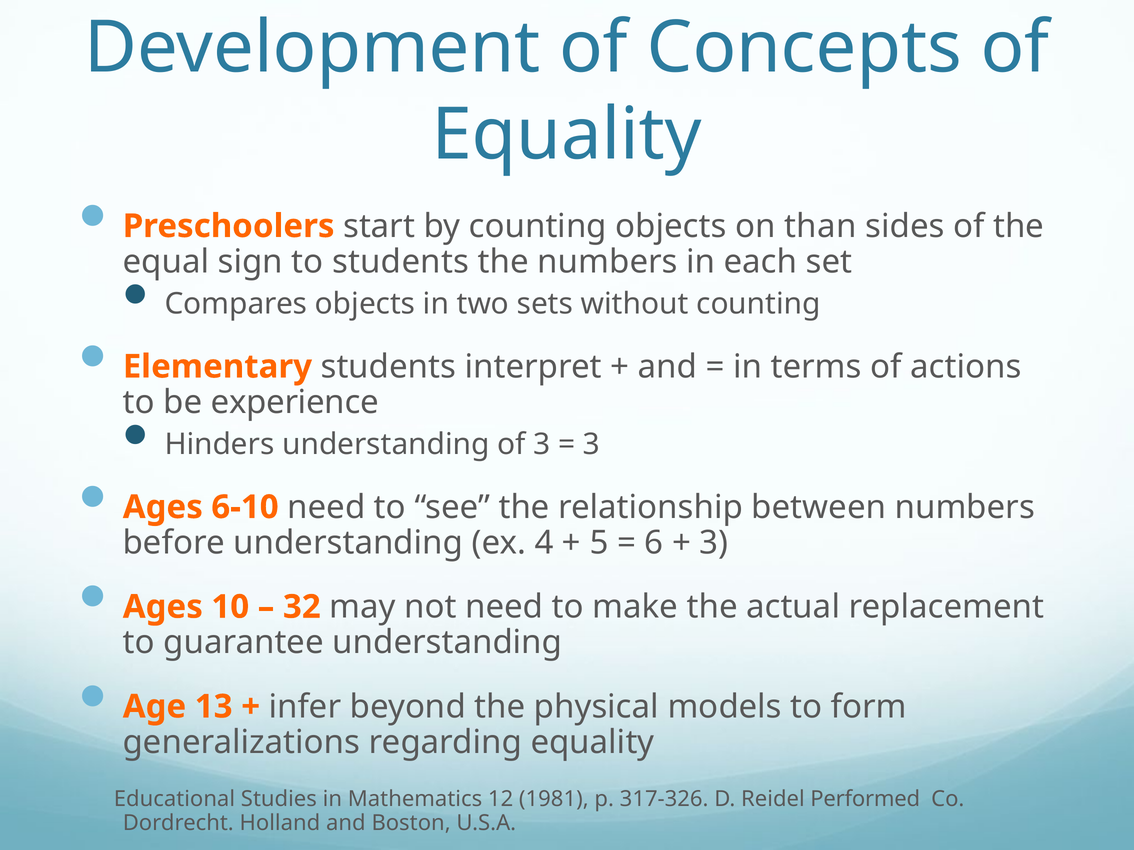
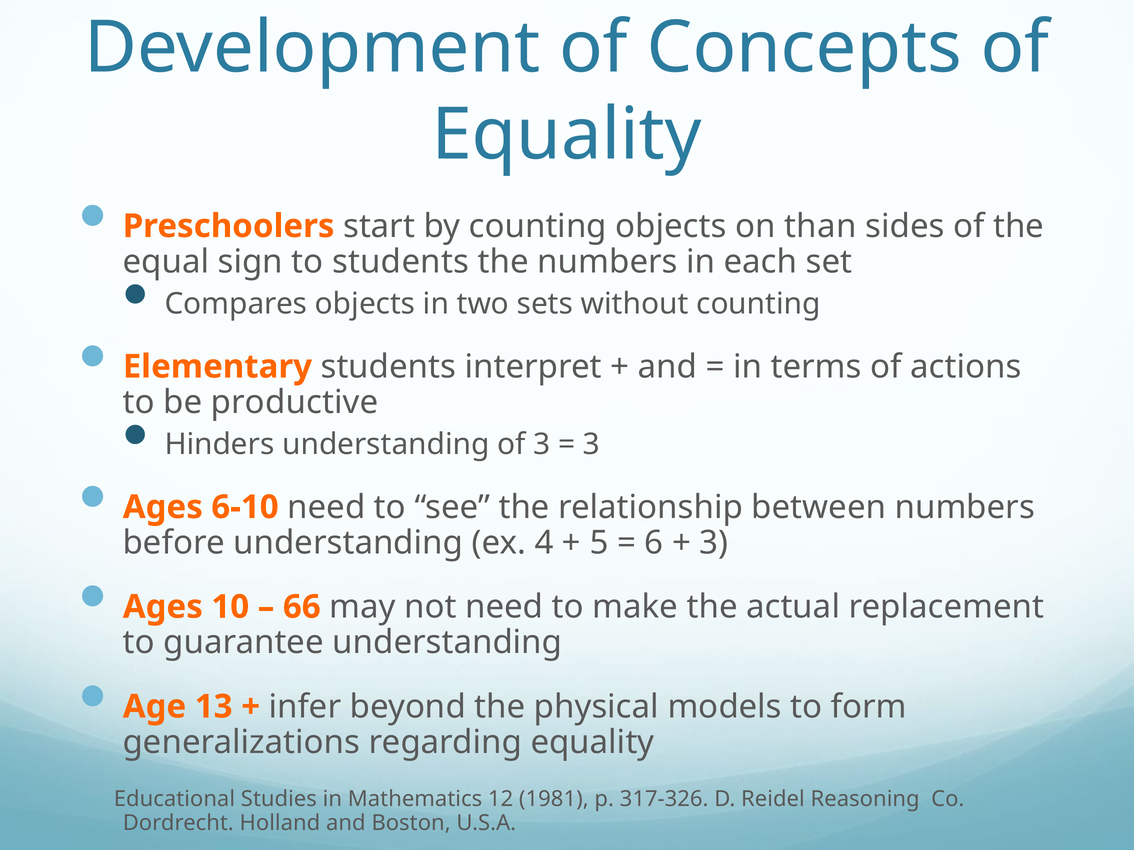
experience: experience -> productive
32: 32 -> 66
Performed: Performed -> Reasoning
